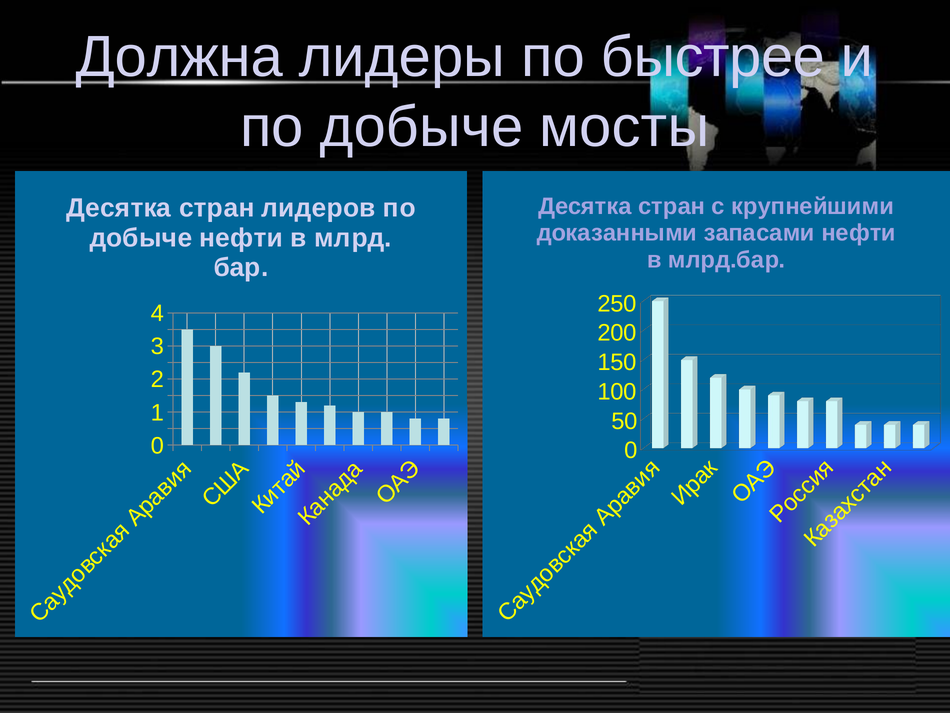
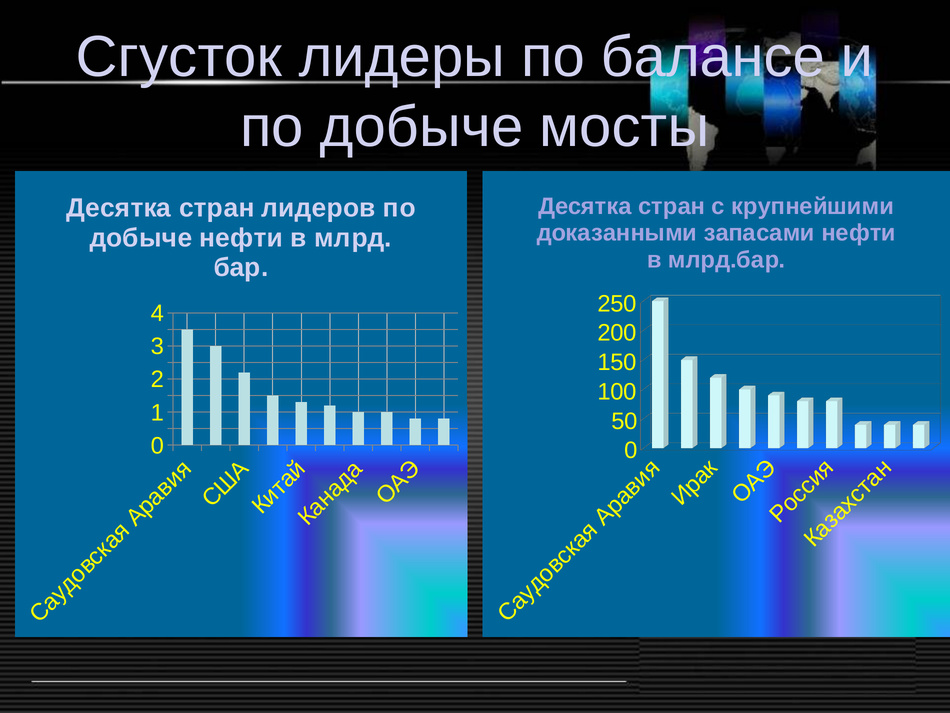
Должна: Должна -> Сгусток
быстрее: быстрее -> балансе
